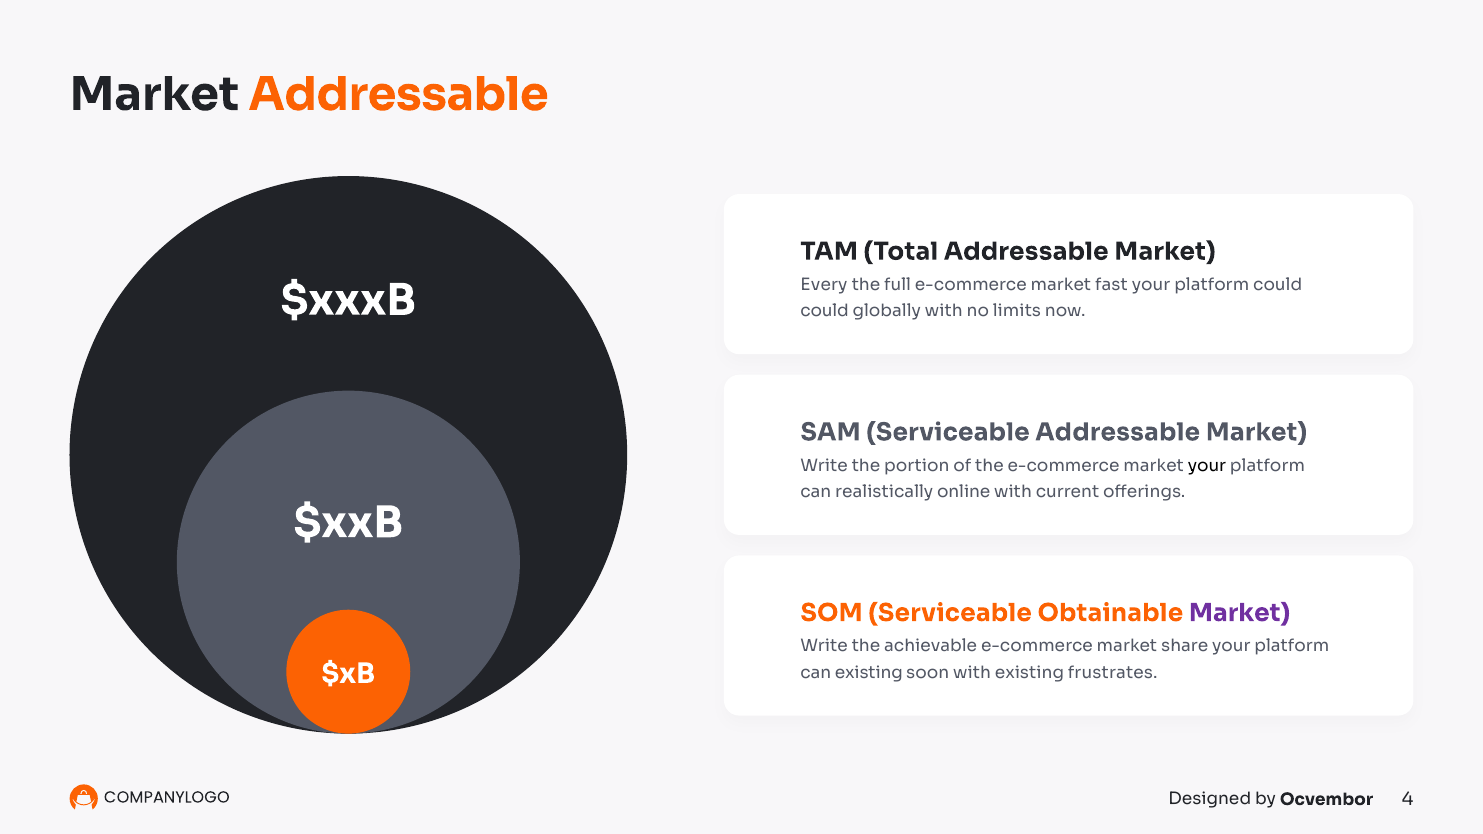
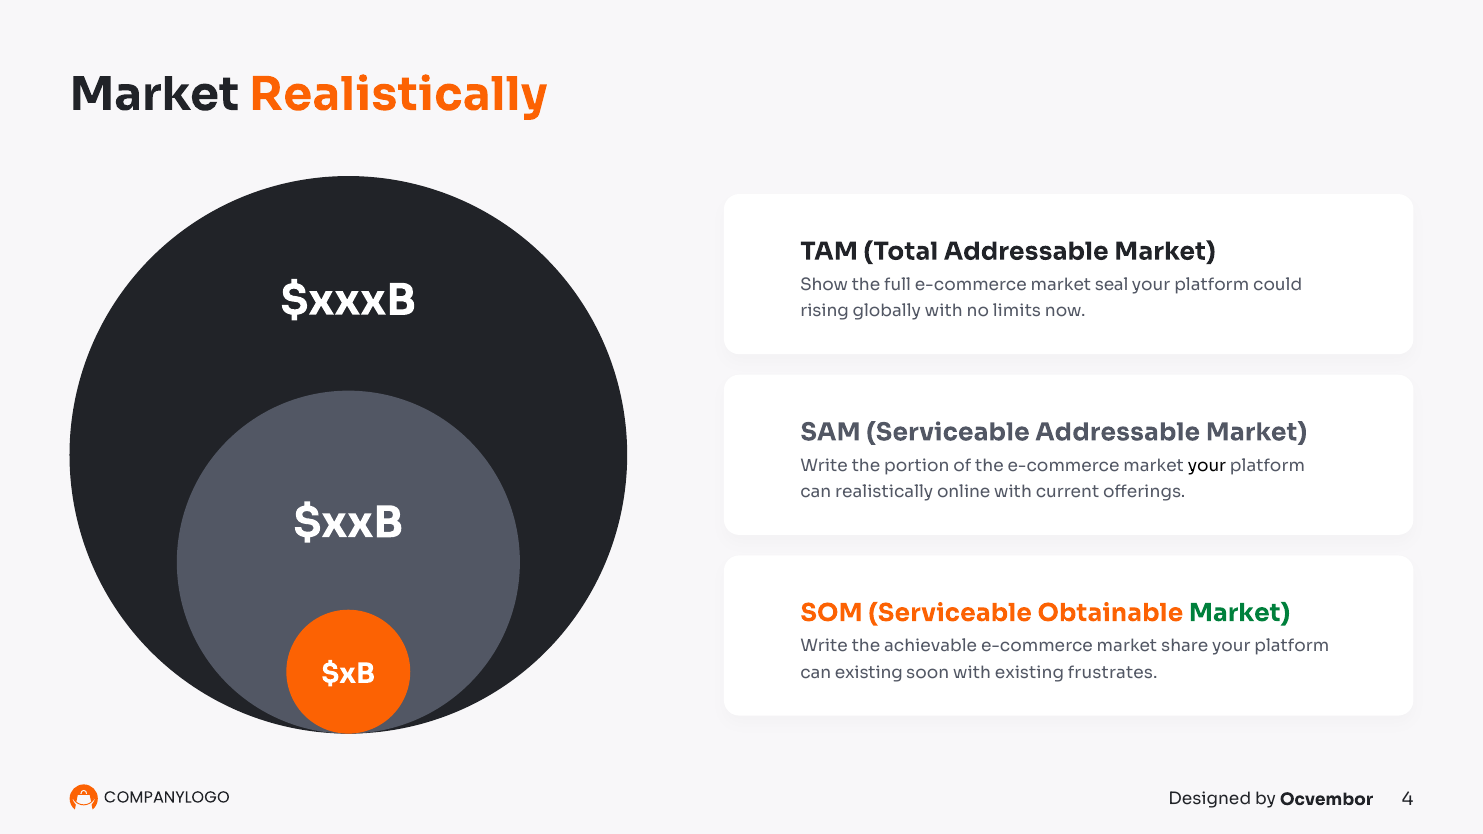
Market Addressable: Addressable -> Realistically
Every: Every -> Show
fast: fast -> seal
could at (825, 311): could -> rising
Market at (1240, 613) colour: purple -> green
